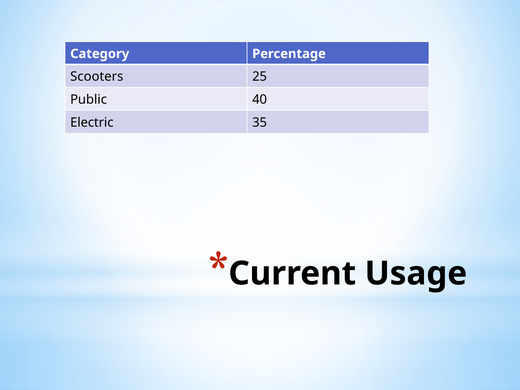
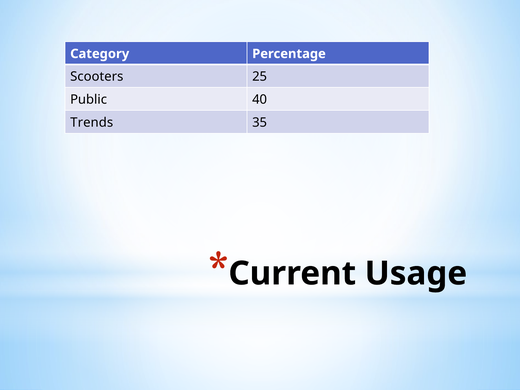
Electric: Electric -> Trends
